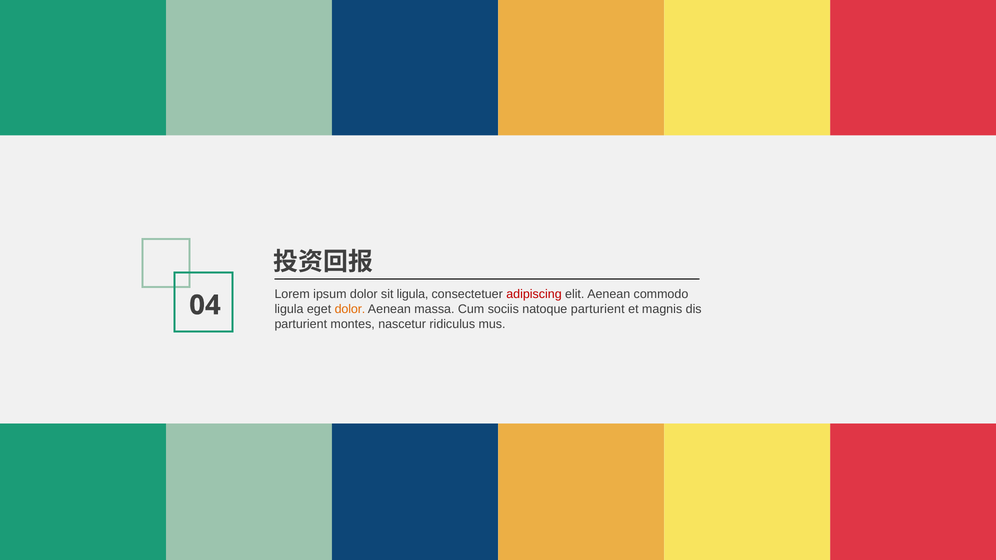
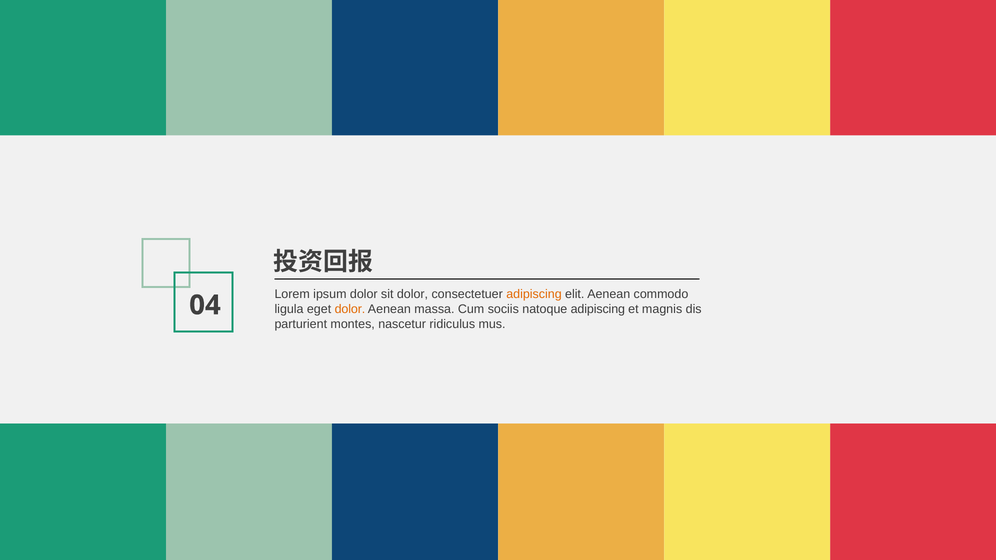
sit ligula: ligula -> dolor
adipiscing at (534, 294) colour: red -> orange
natoque parturient: parturient -> adipiscing
